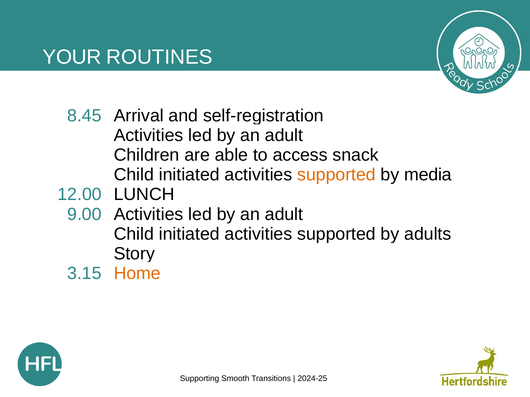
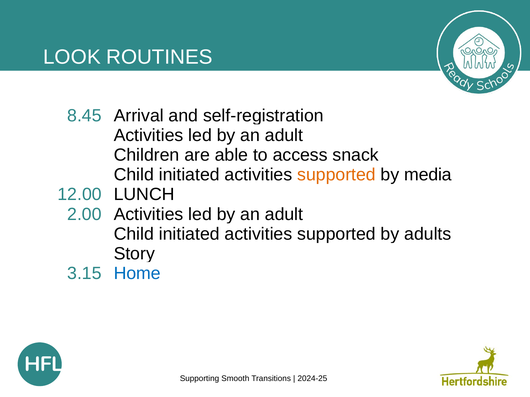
YOUR: YOUR -> LOOK
9.00: 9.00 -> 2.00
Home colour: orange -> blue
